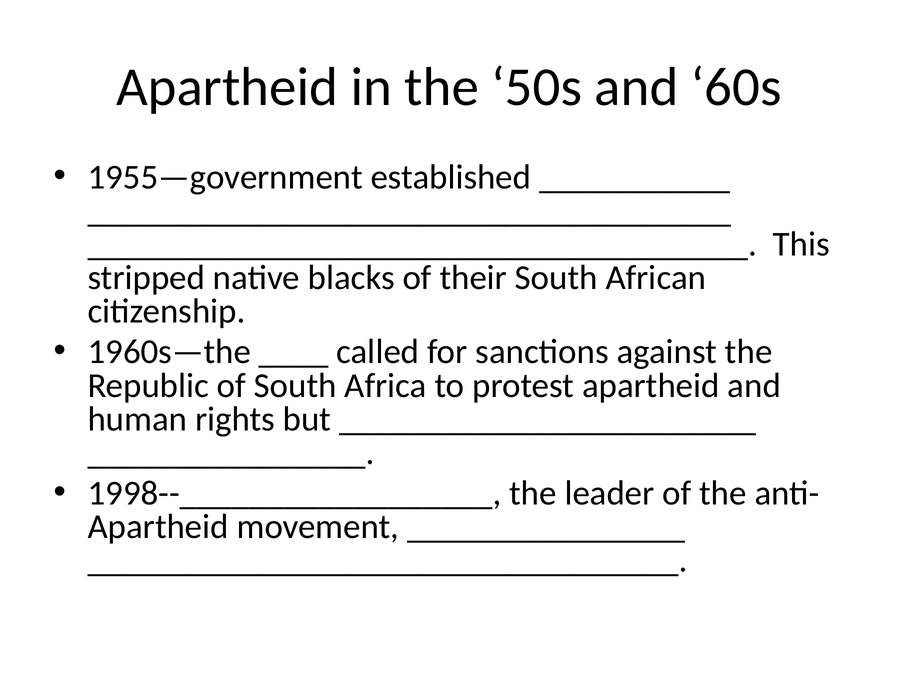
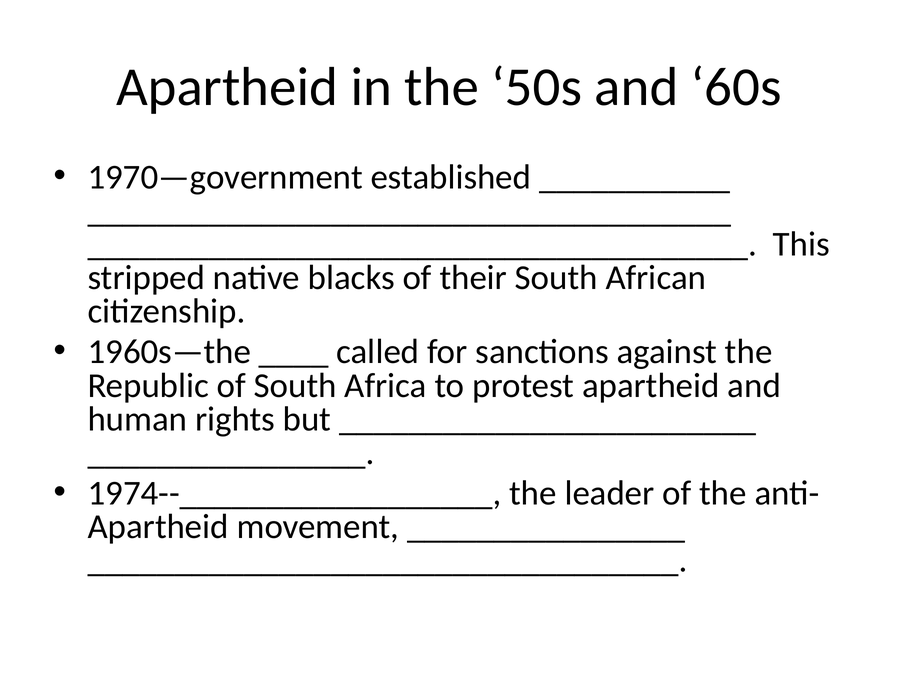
1955—government: 1955—government -> 1970—government
1998--__________________: 1998--__________________ -> 1974--__________________
